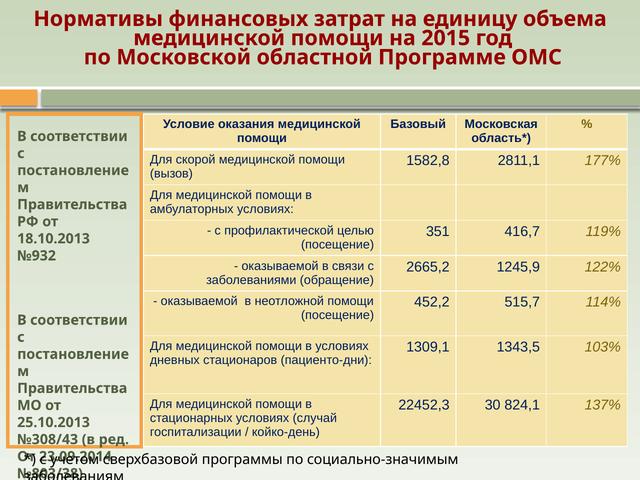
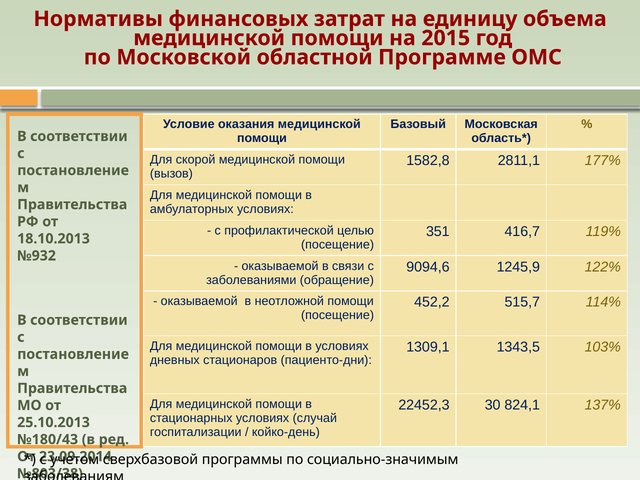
2665,2: 2665,2 -> 9094,6
№308/43: №308/43 -> №180/43
